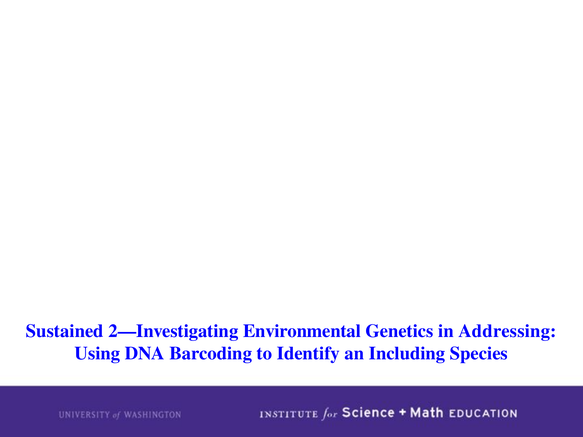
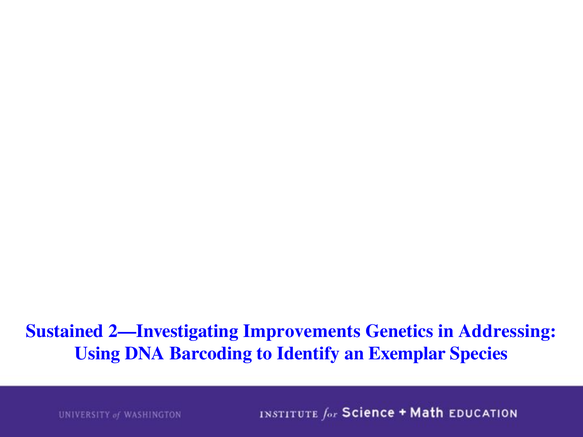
Environmental: Environmental -> Improvements
Including: Including -> Exemplar
